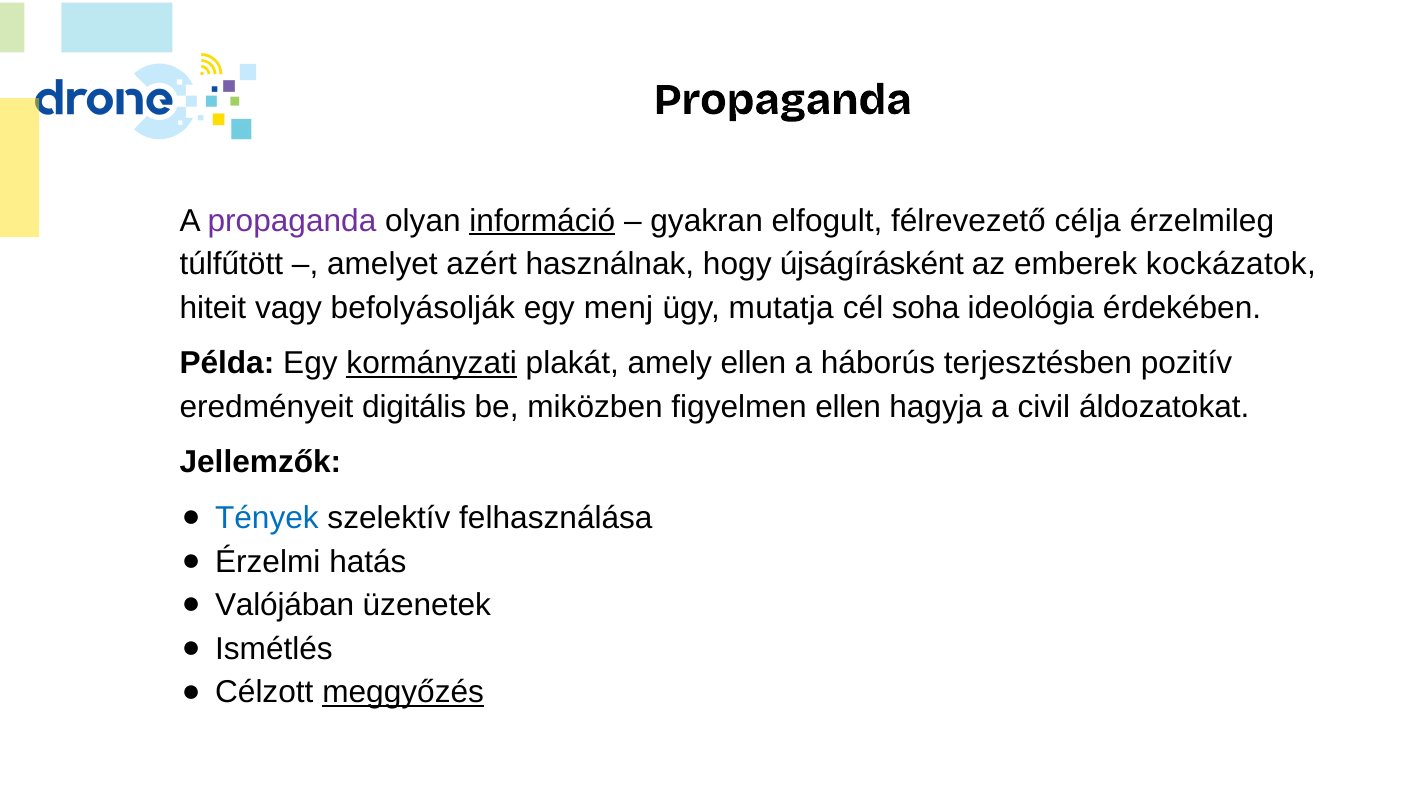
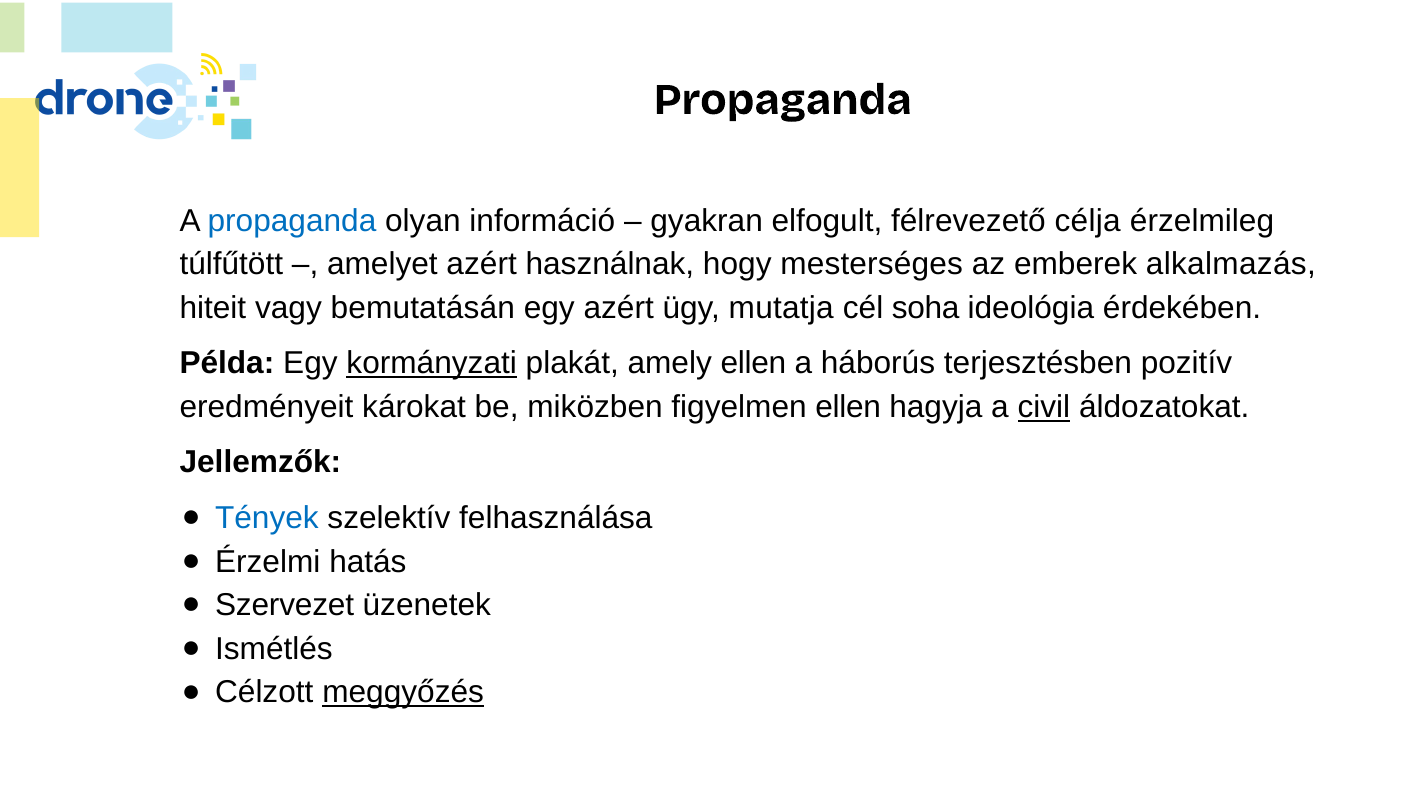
propaganda at (292, 221) colour: purple -> blue
információ underline: present -> none
újságírásként: újságírásként -> mesterséges
kockázatok: kockázatok -> alkalmazás
befolyásolják: befolyásolják -> bemutatásán
egy menj: menj -> azért
digitális: digitális -> károkat
civil underline: none -> present
Valójában: Valójában -> Szervezet
